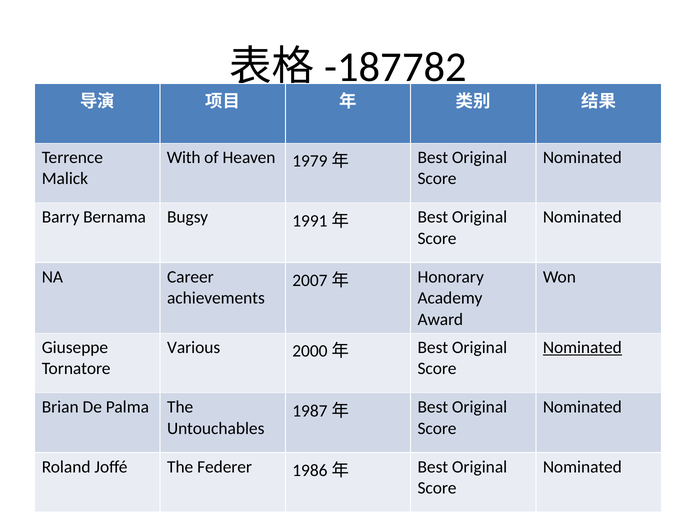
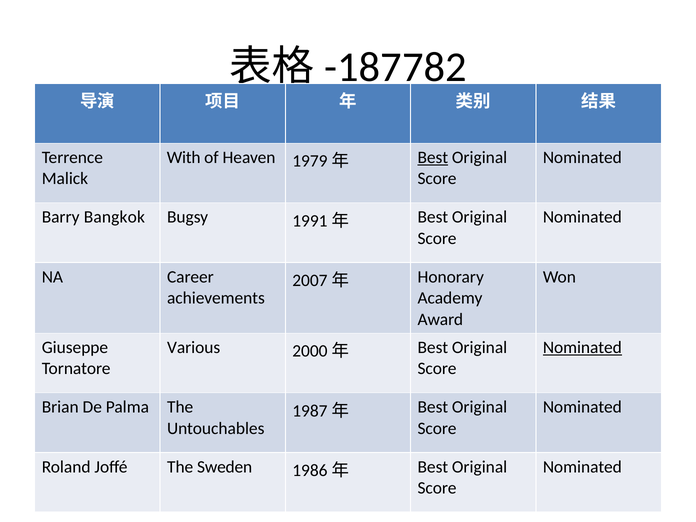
Best at (433, 157) underline: none -> present
Bernama: Bernama -> Bangkok
Federer: Federer -> Sweden
